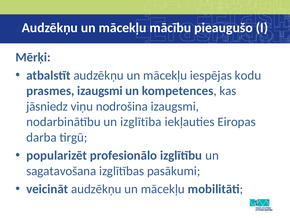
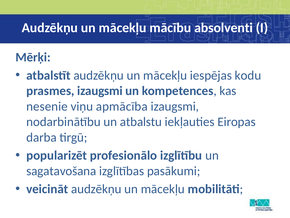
pieaugušo: pieaugušo -> absolventi
jāsniedz: jāsniedz -> nesenie
nodrošina: nodrošina -> apmācība
izglītība: izglītība -> atbalstu
